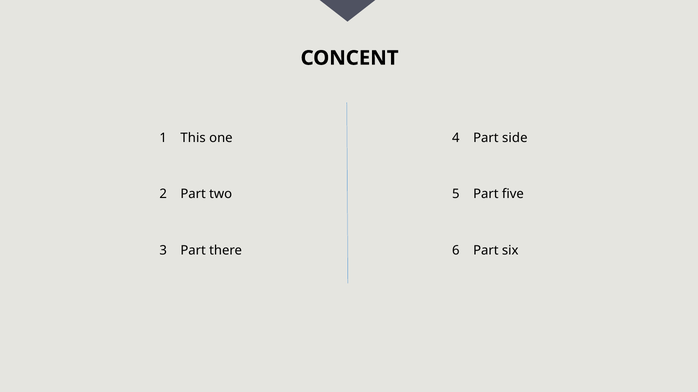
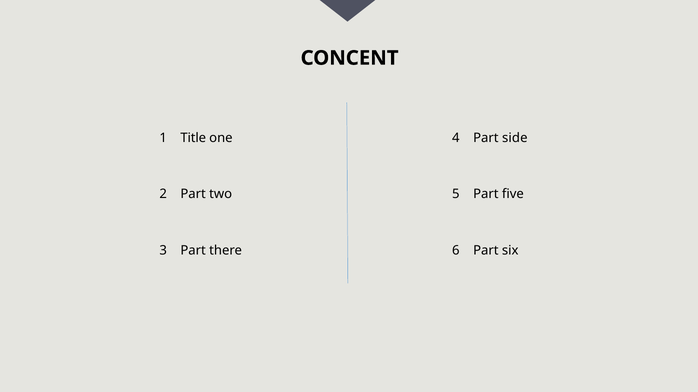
This: This -> Title
